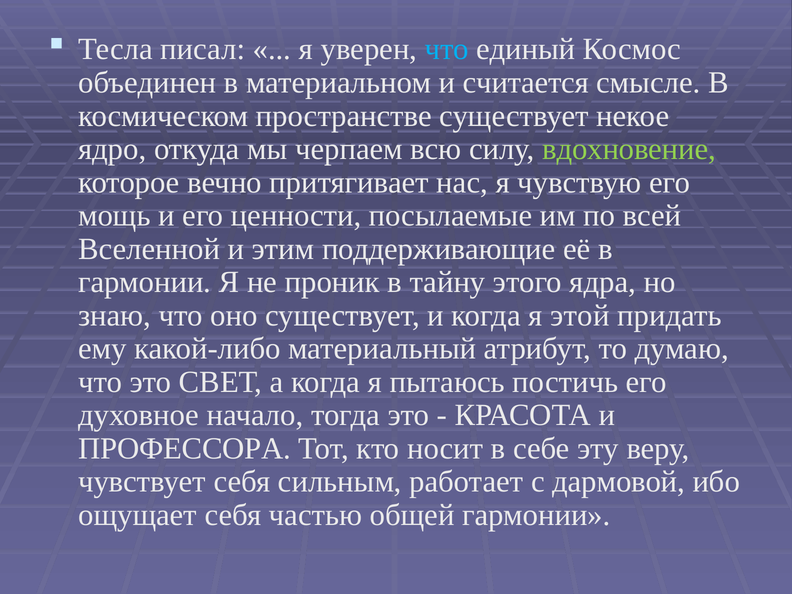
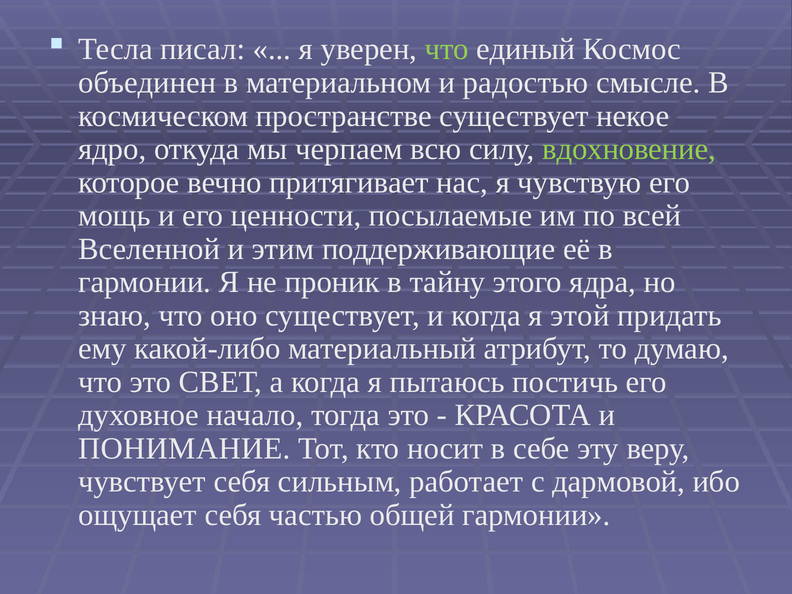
что at (447, 49) colour: light blue -> light green
считается: считается -> радостью
ПРОФЕССОРА: ПРОФЕССОРА -> ПОНИМАНИЕ
